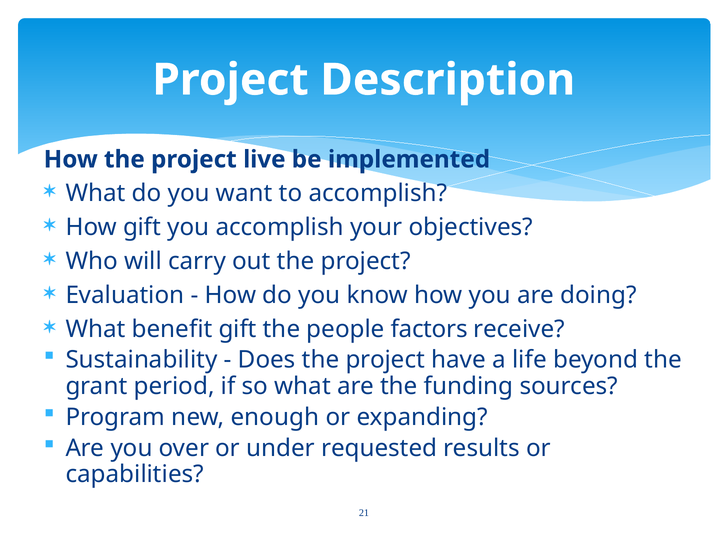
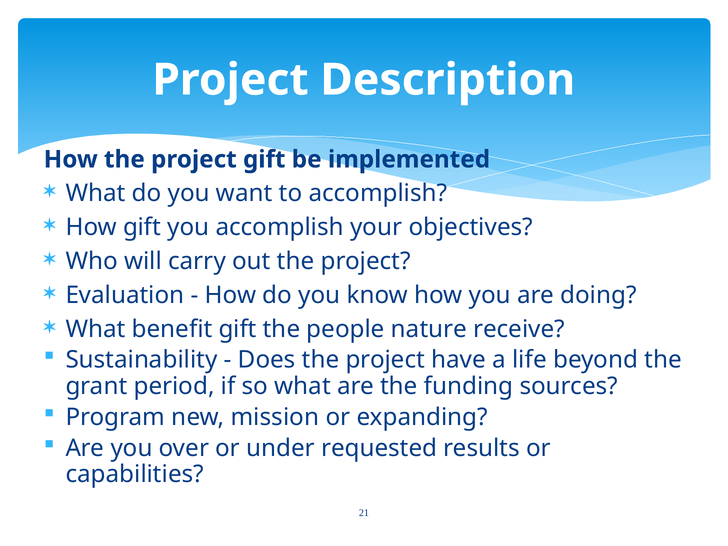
project live: live -> gift
factors: factors -> nature
enough: enough -> mission
